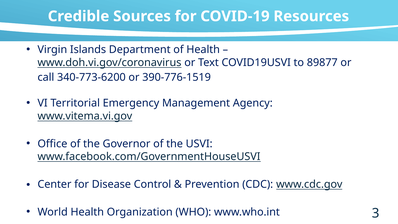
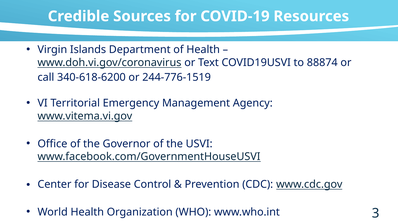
89877: 89877 -> 88874
340-773-6200: 340-773-6200 -> 340-618-6200
390-776-1519: 390-776-1519 -> 244-776-1519
